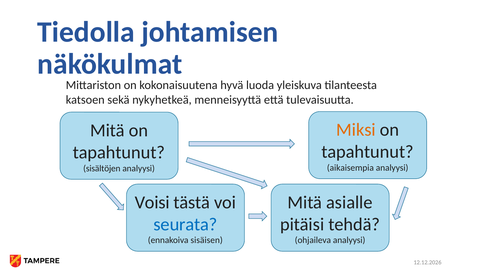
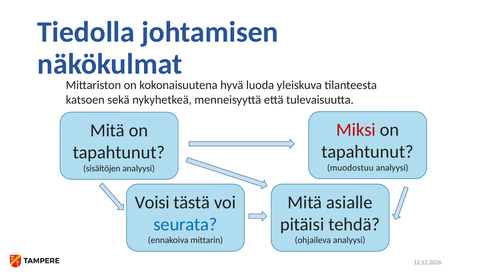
Miksi colour: orange -> red
aikaisempia: aikaisempia -> muodostuu
sisäisen: sisäisen -> mittarin
